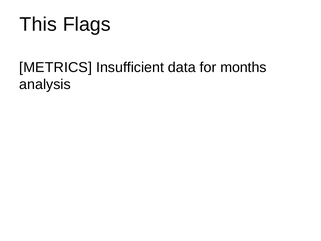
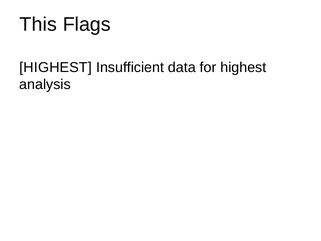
METRICS at (56, 67): METRICS -> HIGHEST
for months: months -> highest
